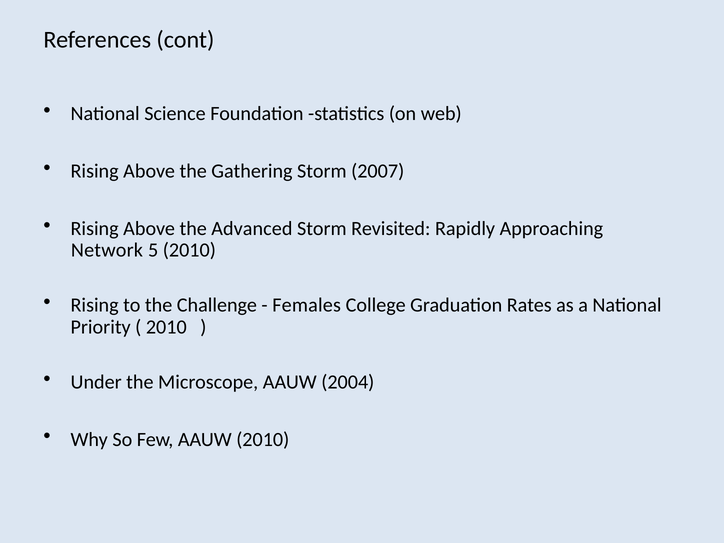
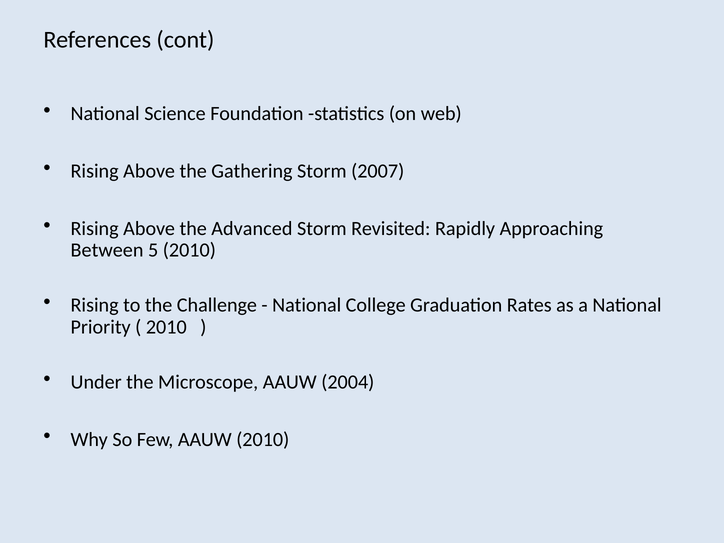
Network: Network -> Between
Females at (307, 305): Females -> National
